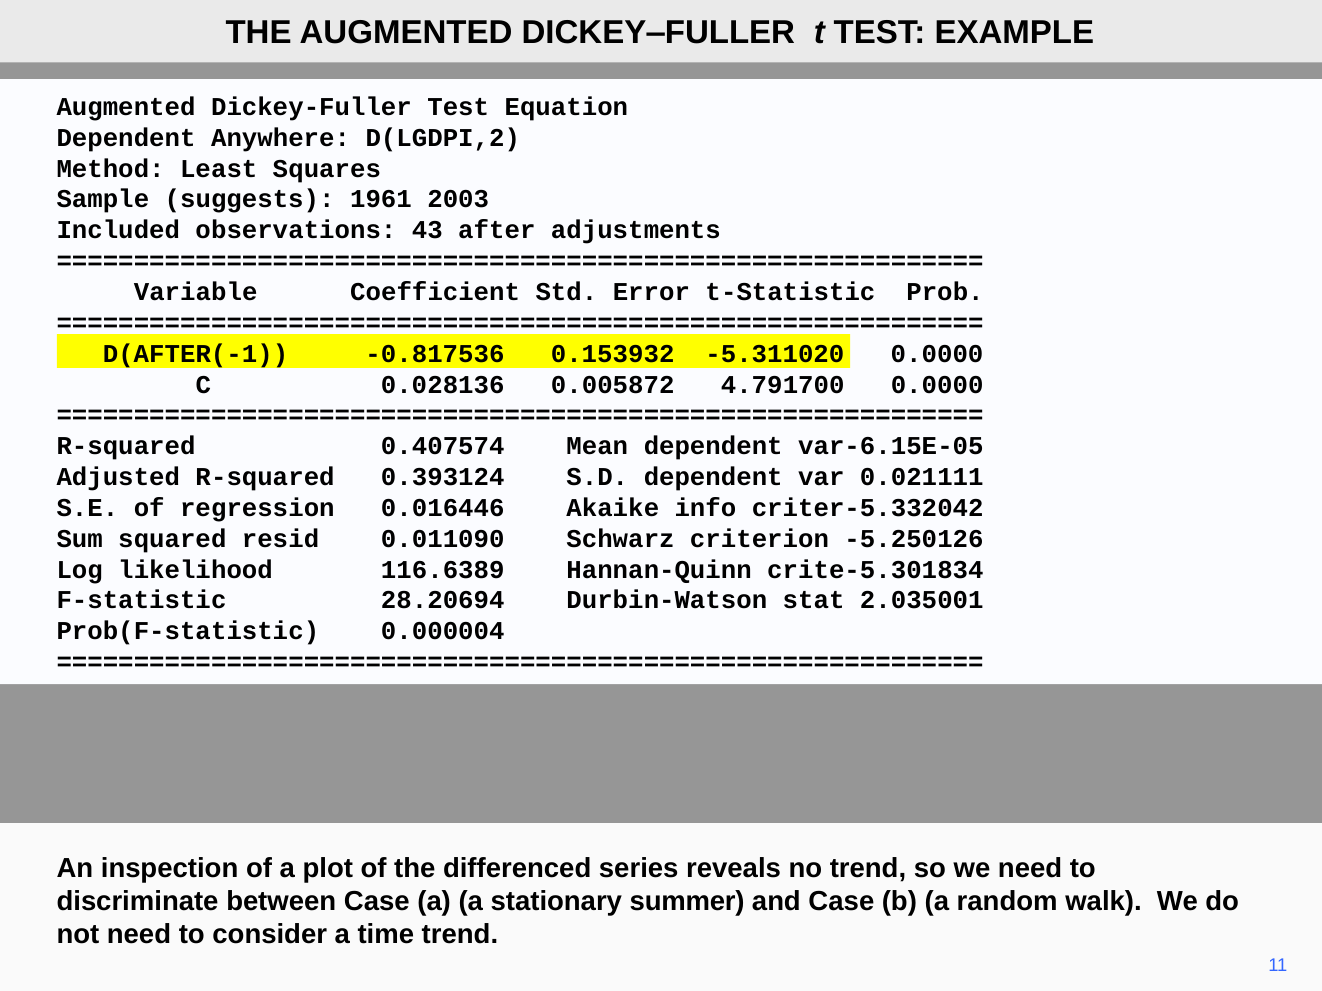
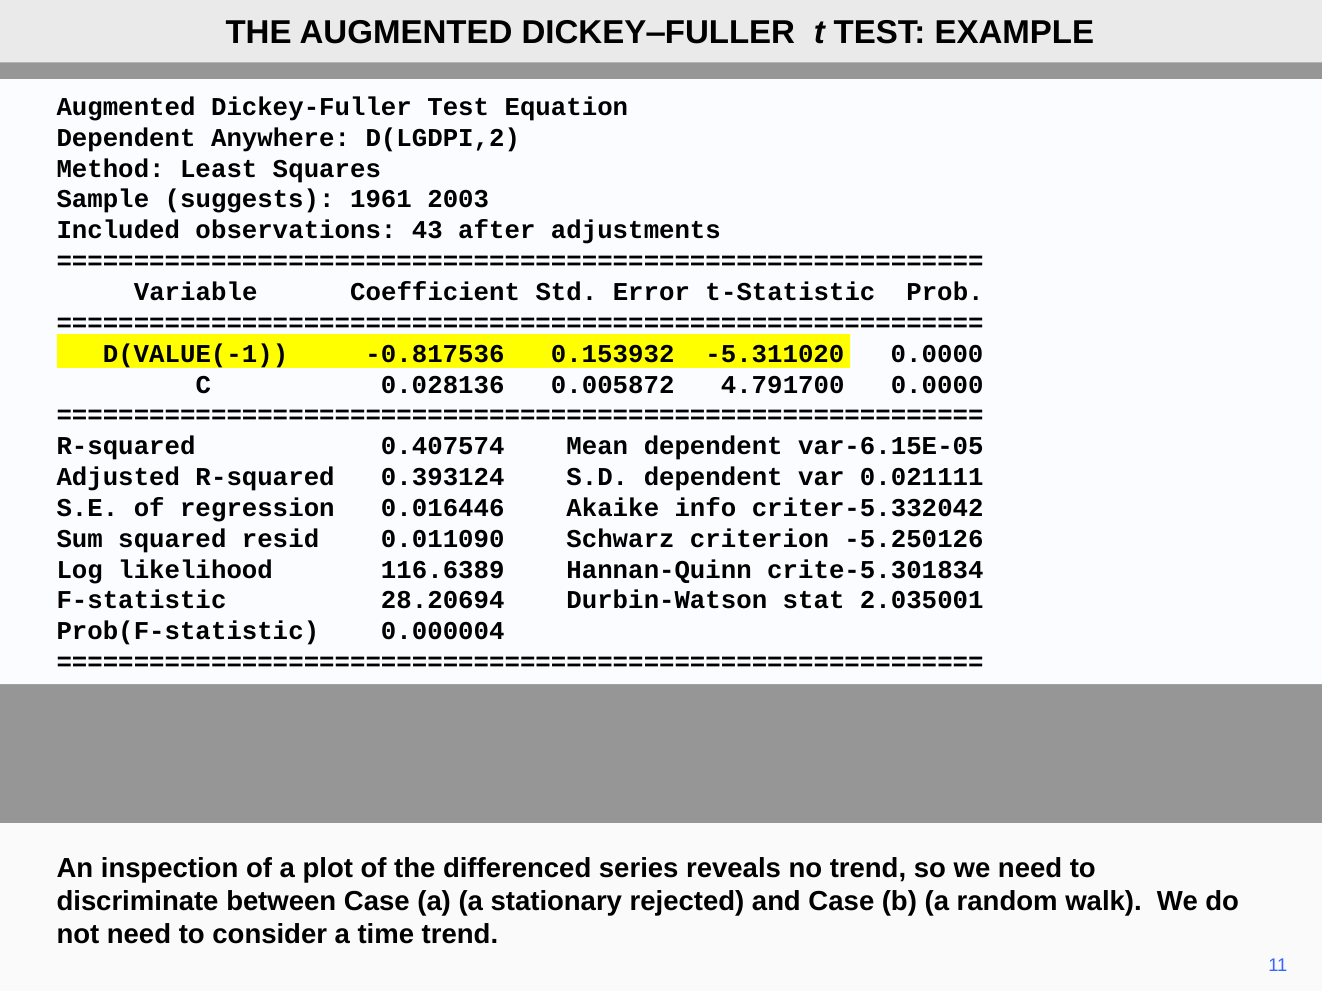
D(AFTER(-1: D(AFTER(-1 -> D(VALUE(-1
summer: summer -> rejected
